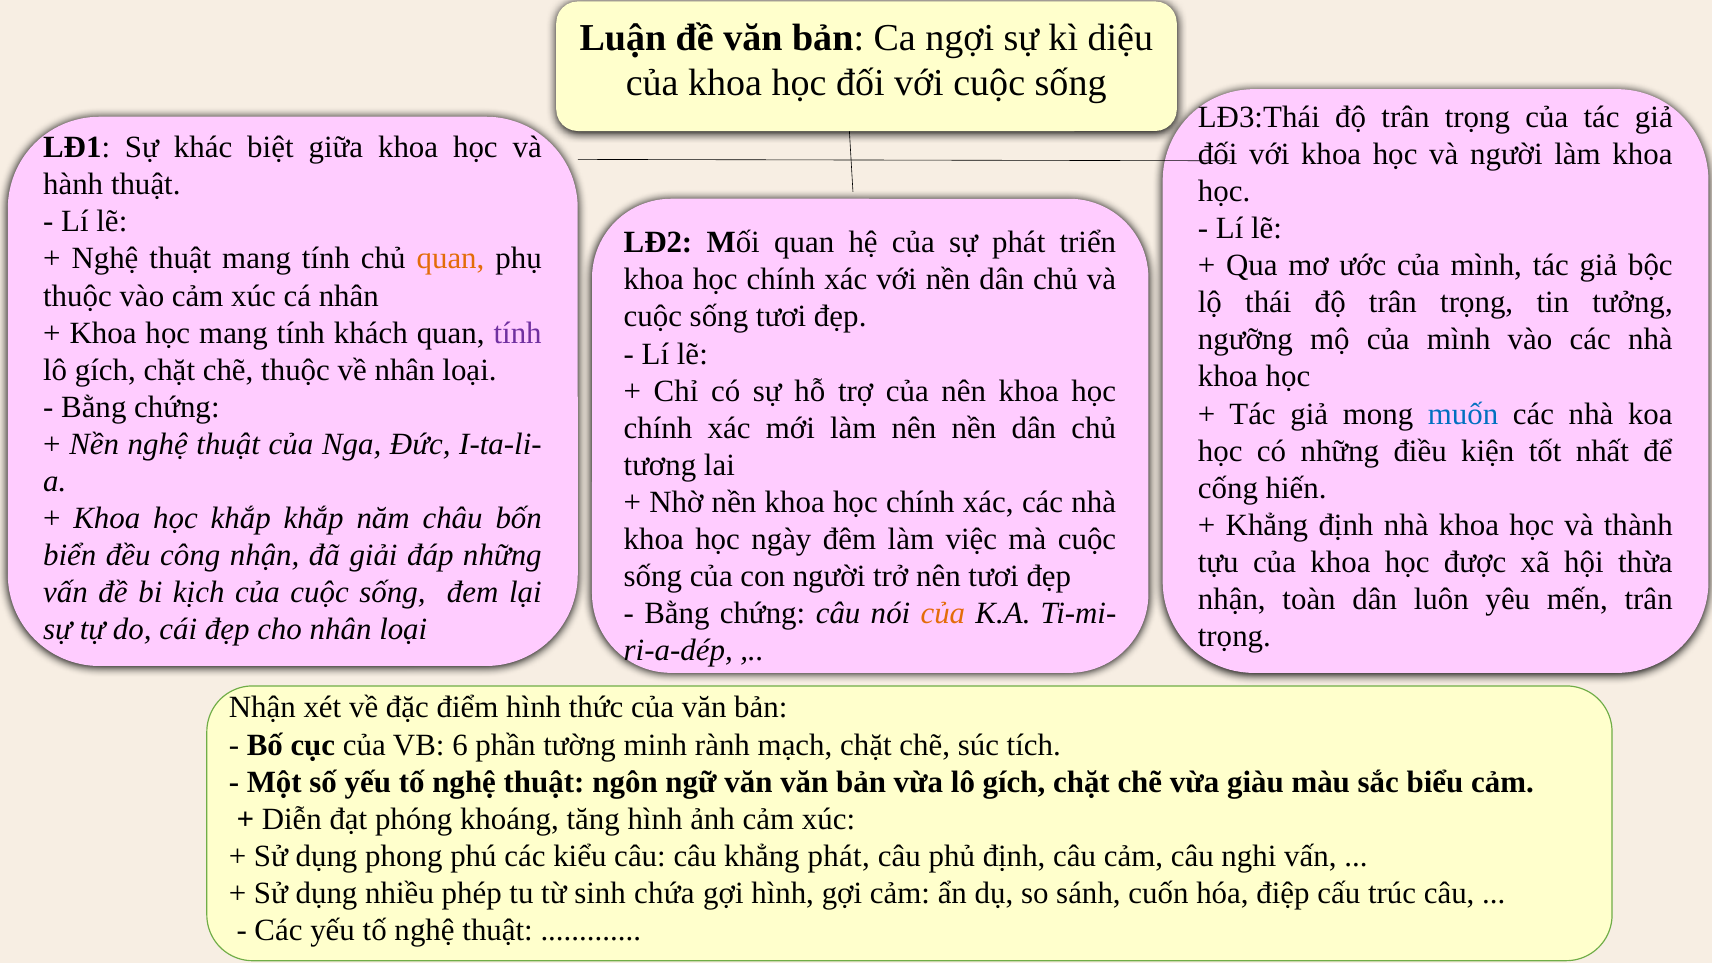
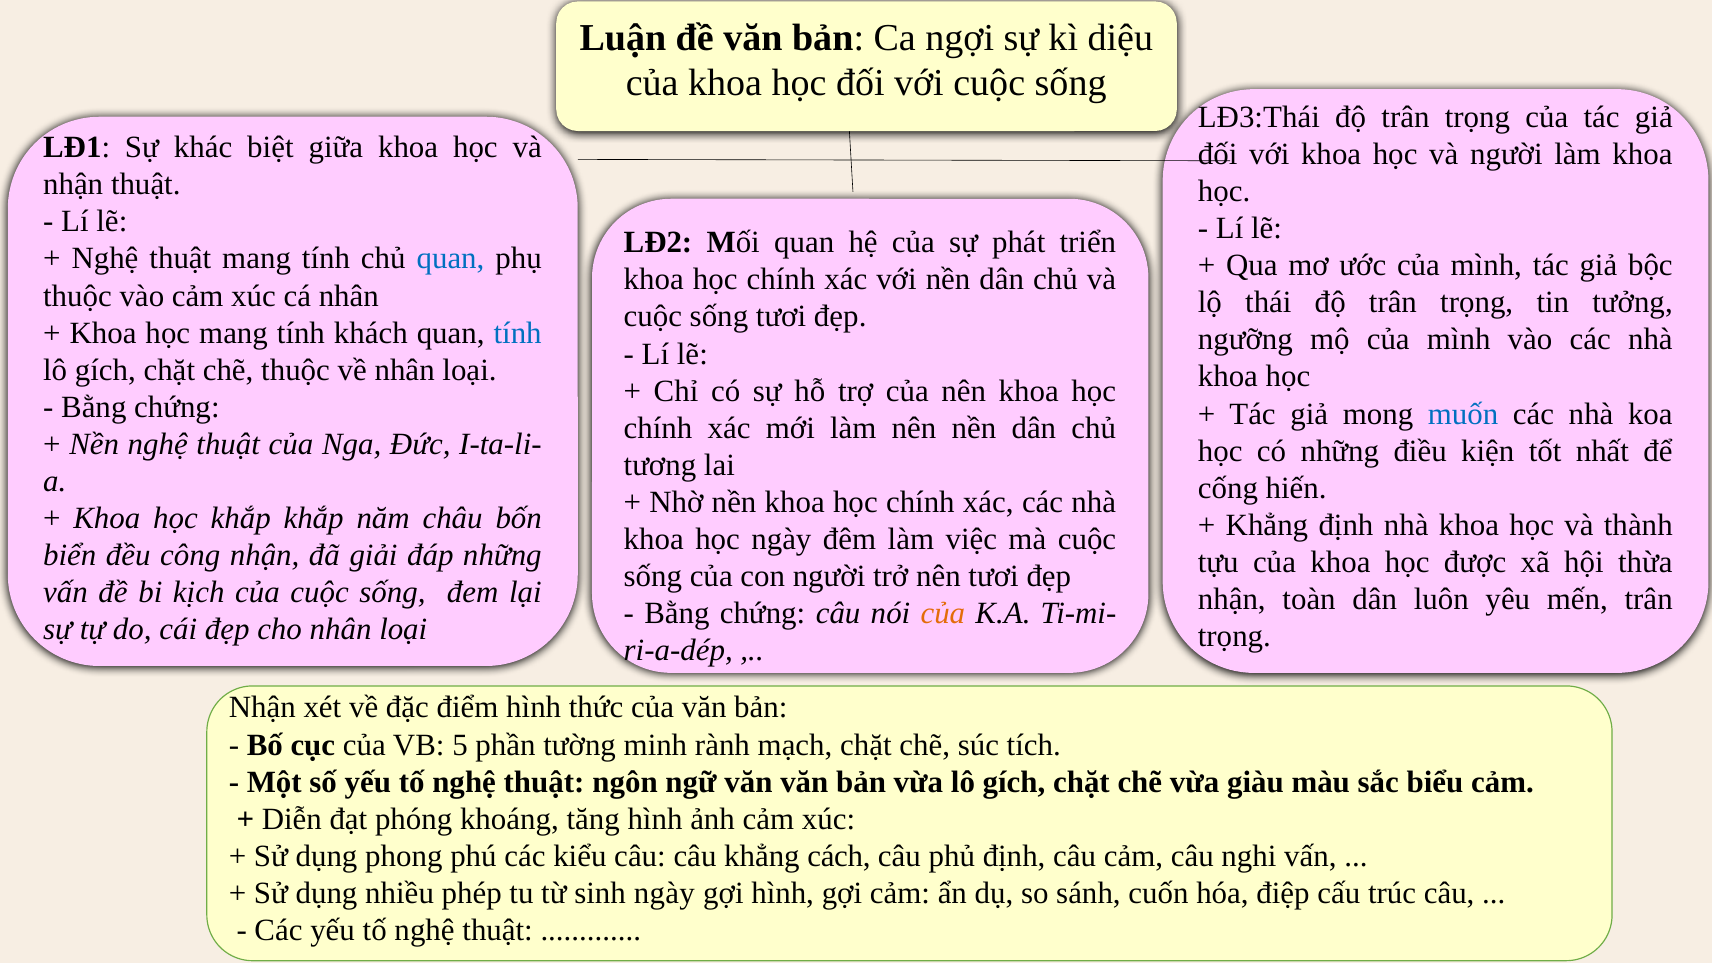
hành at (73, 185): hành -> nhận
quan at (451, 259) colour: orange -> blue
tính at (518, 333) colour: purple -> blue
6: 6 -> 5
khẳng phát: phát -> cách
sinh chứa: chứa -> ngày
